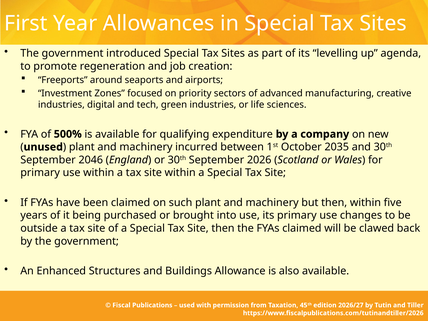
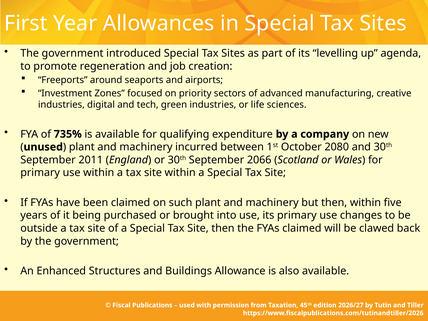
500%: 500% -> 735%
2035: 2035 -> 2080
2046: 2046 -> 2011
2026: 2026 -> 2066
